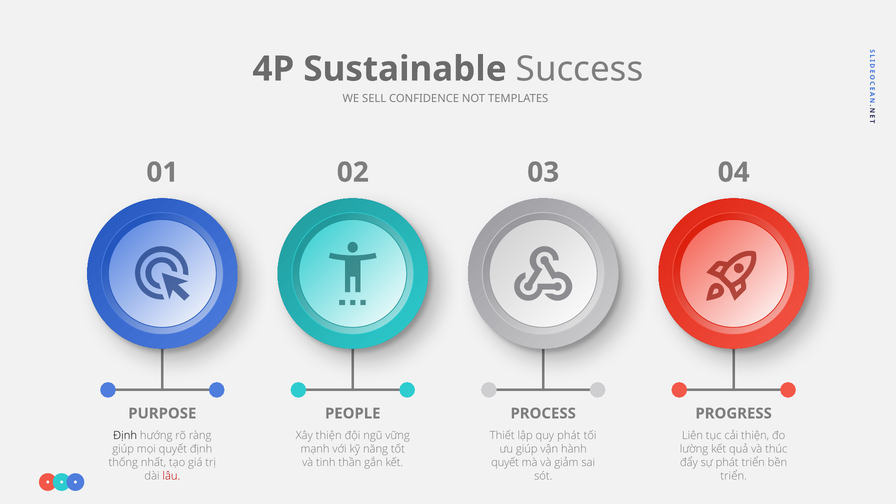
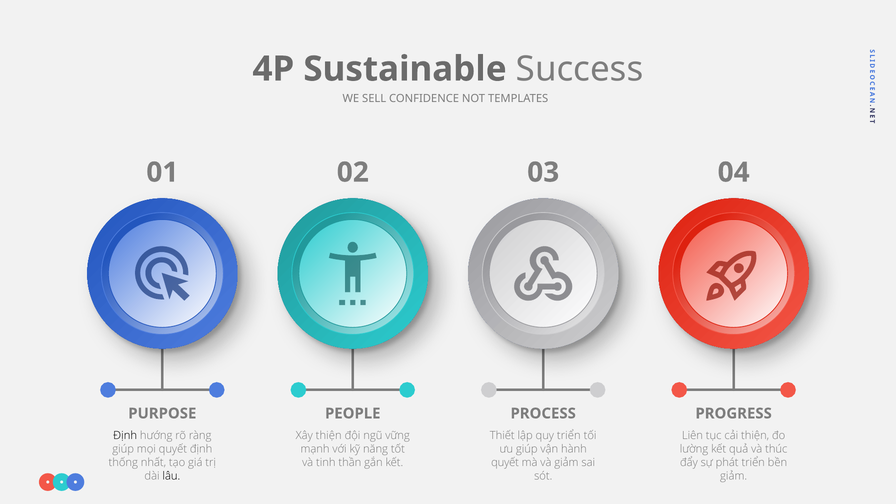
quy phát: phát -> triển
lâu colour: red -> black
triển at (734, 476): triển -> giảm
